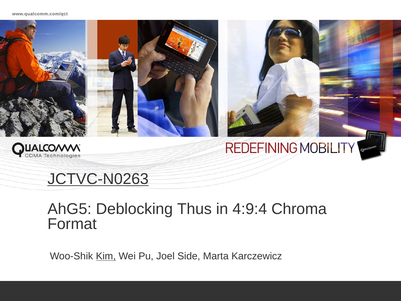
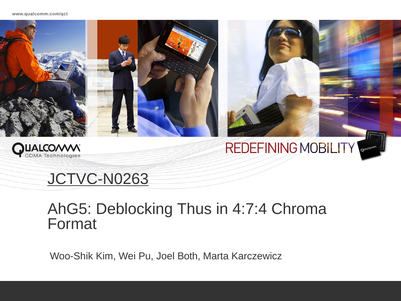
4:9:4: 4:9:4 -> 4:7:4
Kim underline: present -> none
Side: Side -> Both
